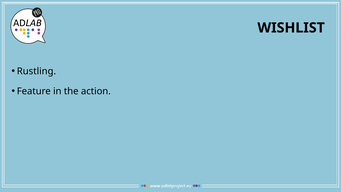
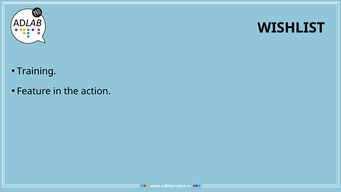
Rustling: Rustling -> Training
